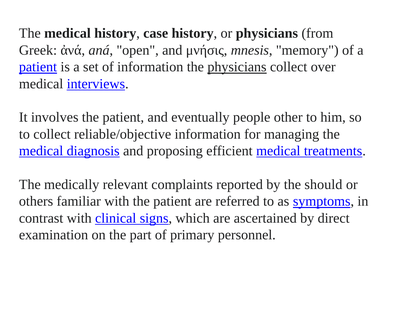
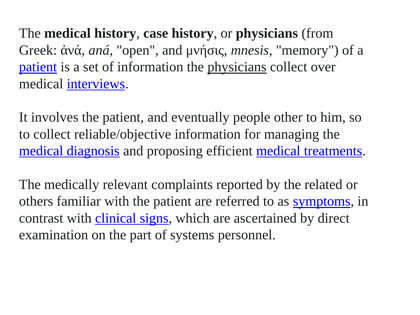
should: should -> related
primary: primary -> systems
